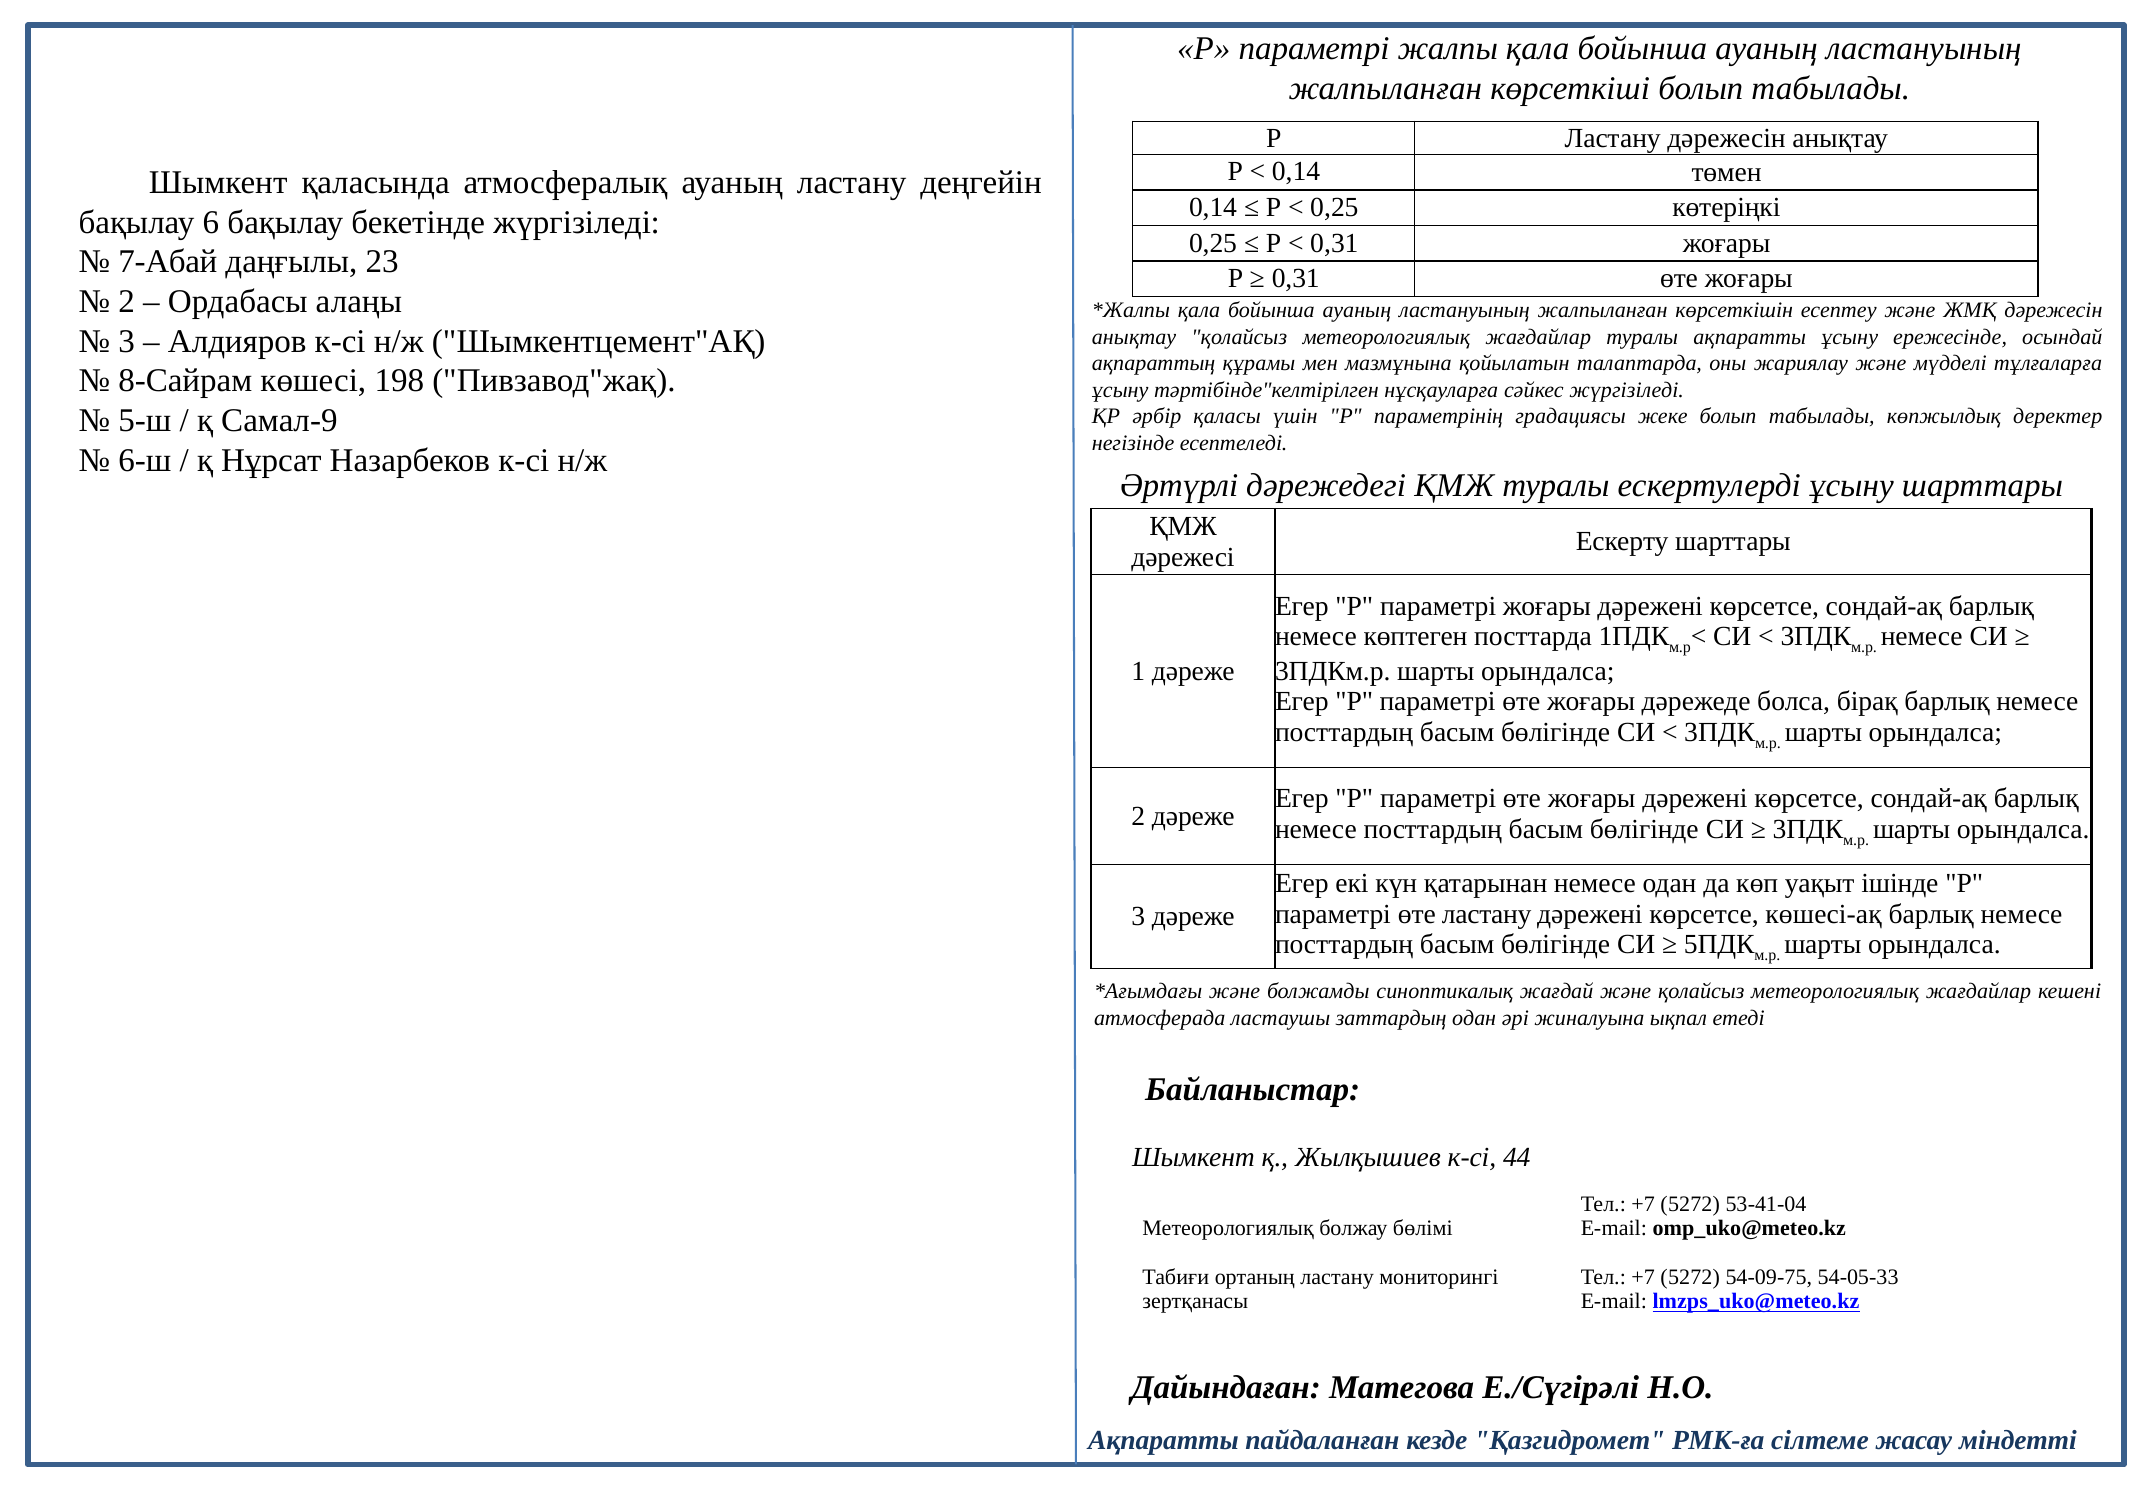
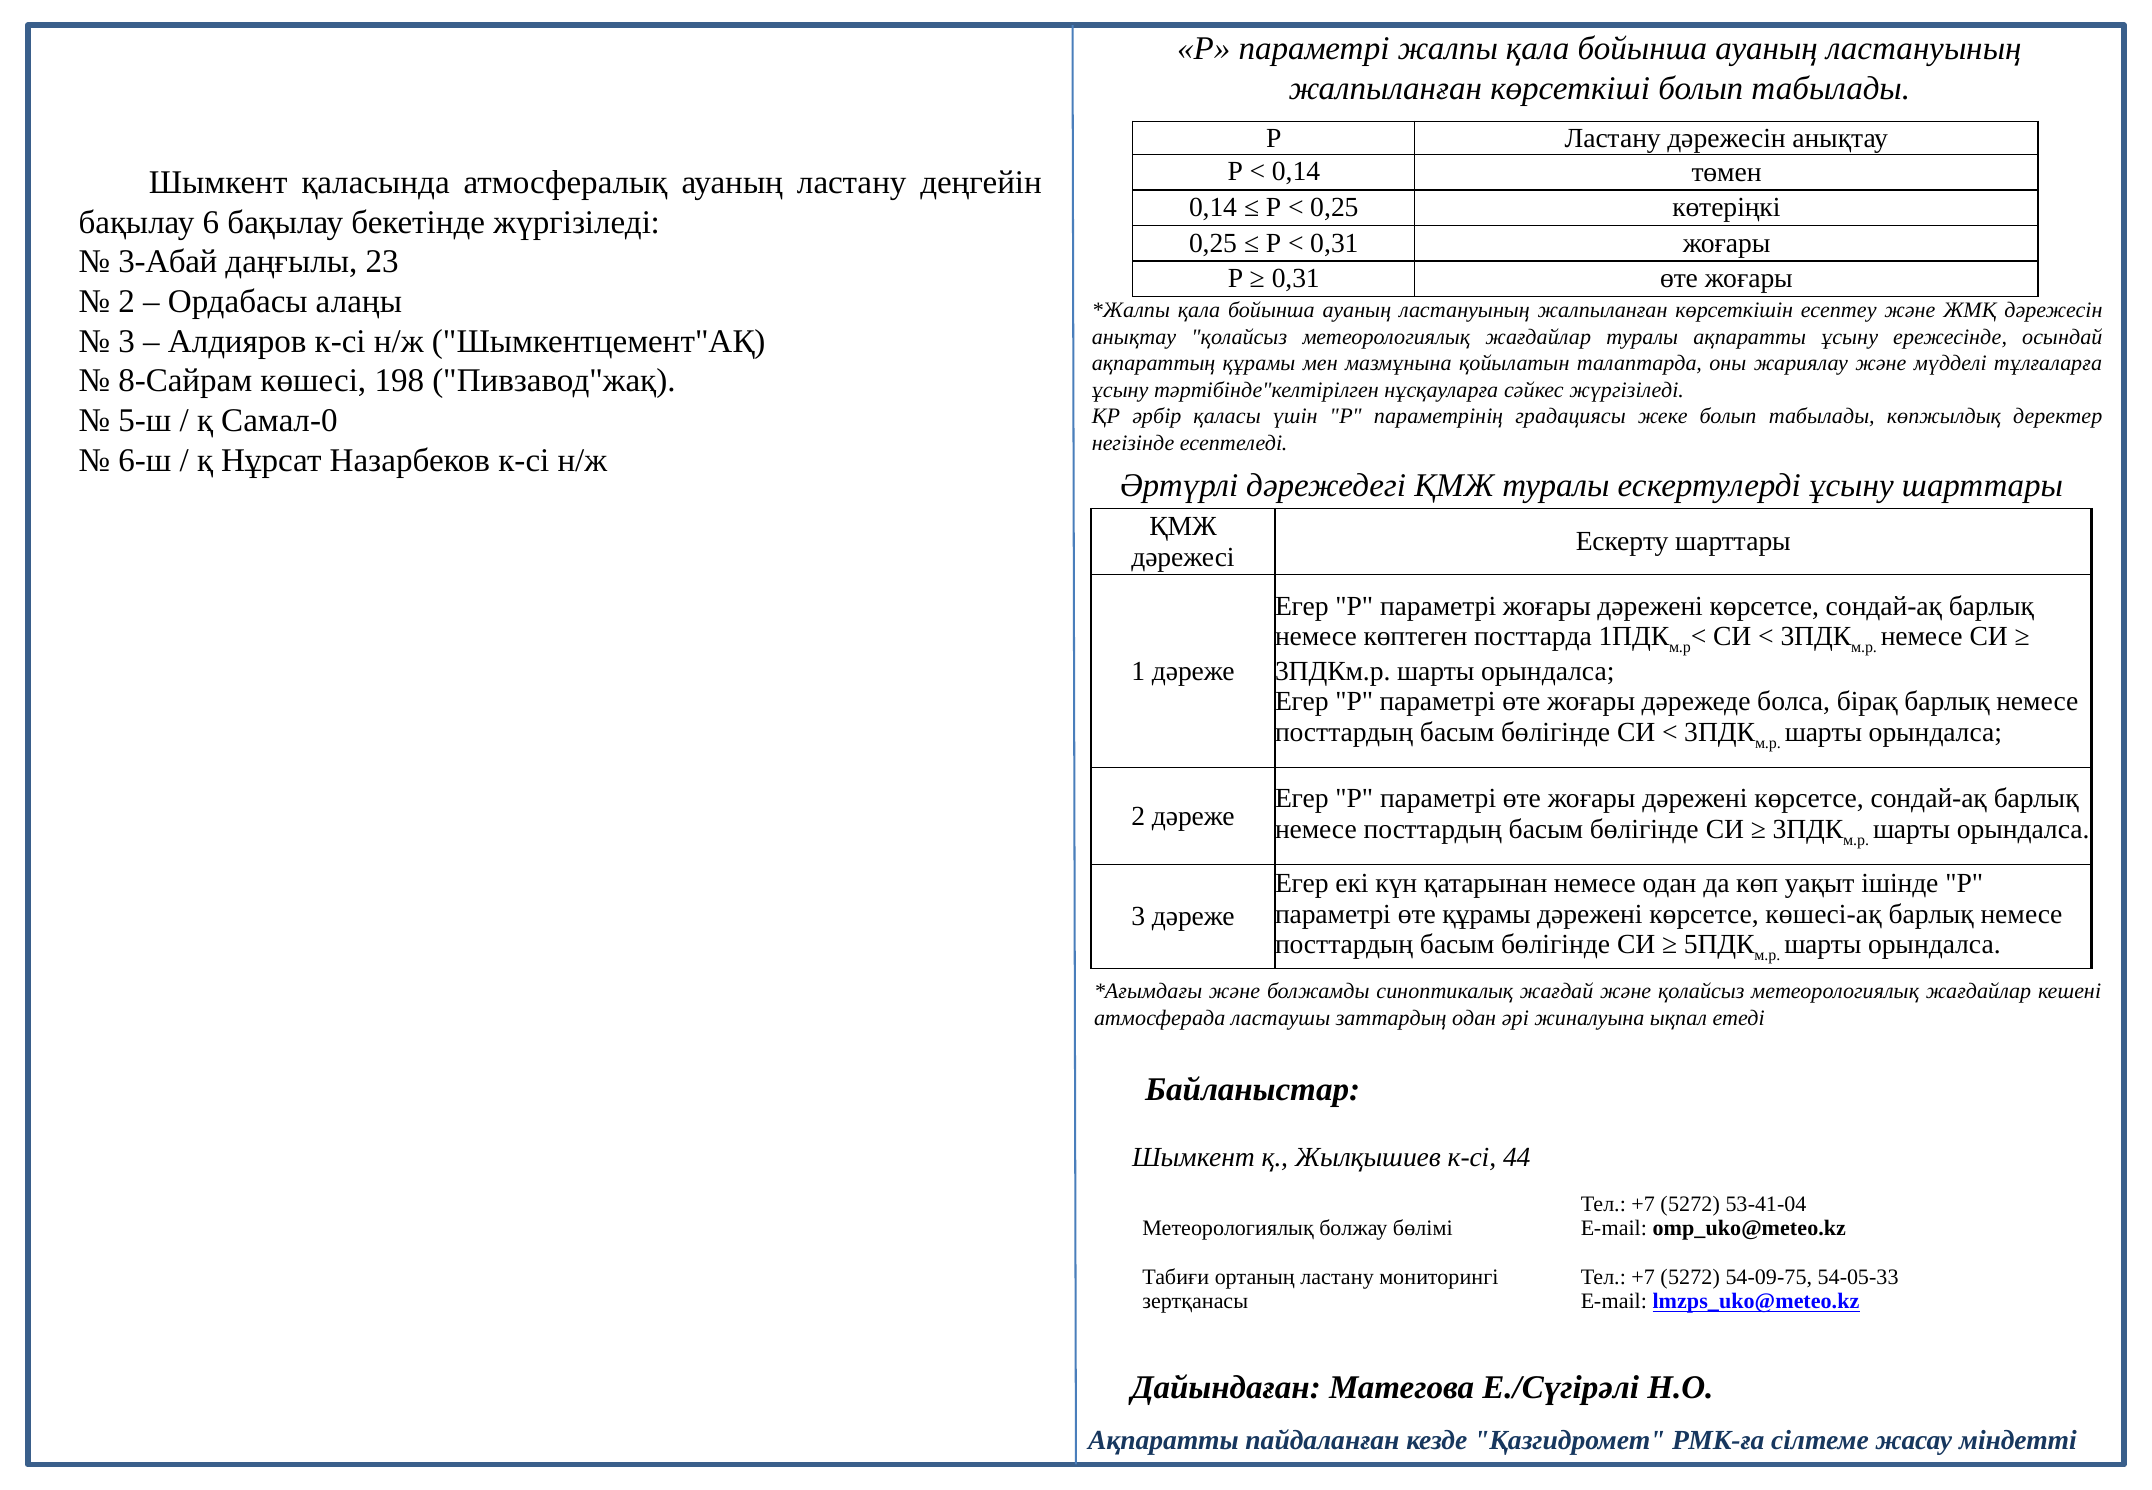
7-Абай: 7-Абай -> 3-Абай
Самал-9: Самал-9 -> Самал-0
өте ластану: ластану -> құрамы
